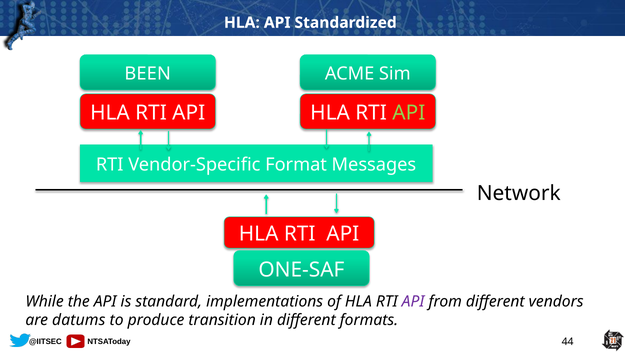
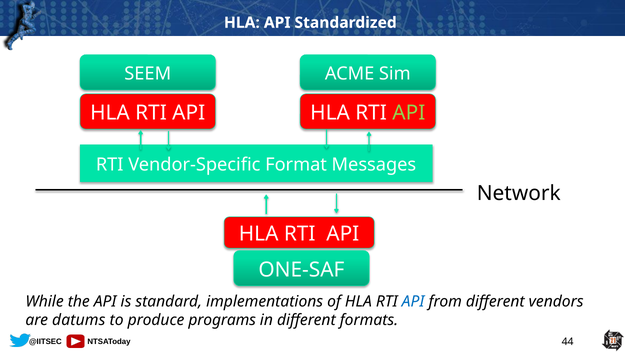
BEEN: BEEN -> SEEM
API at (413, 301) colour: purple -> blue
transition: transition -> programs
